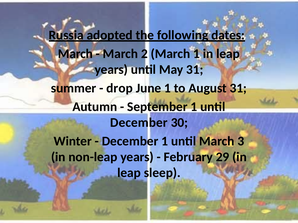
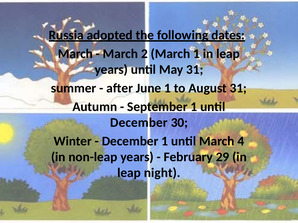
drop: drop -> after
3: 3 -> 4
sleep: sleep -> night
